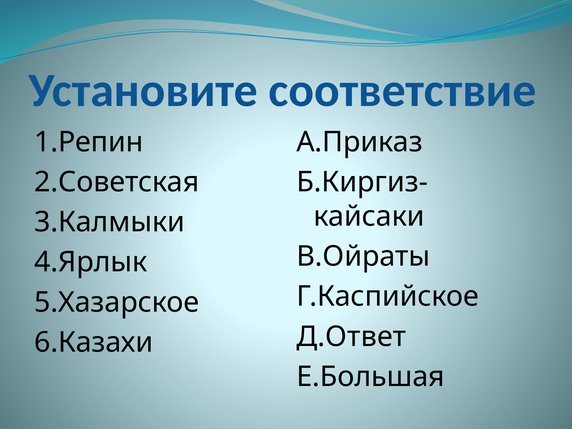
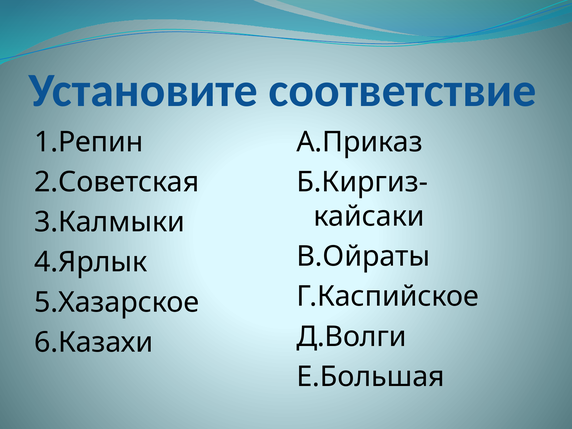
Д.Ответ: Д.Ответ -> Д.Волги
